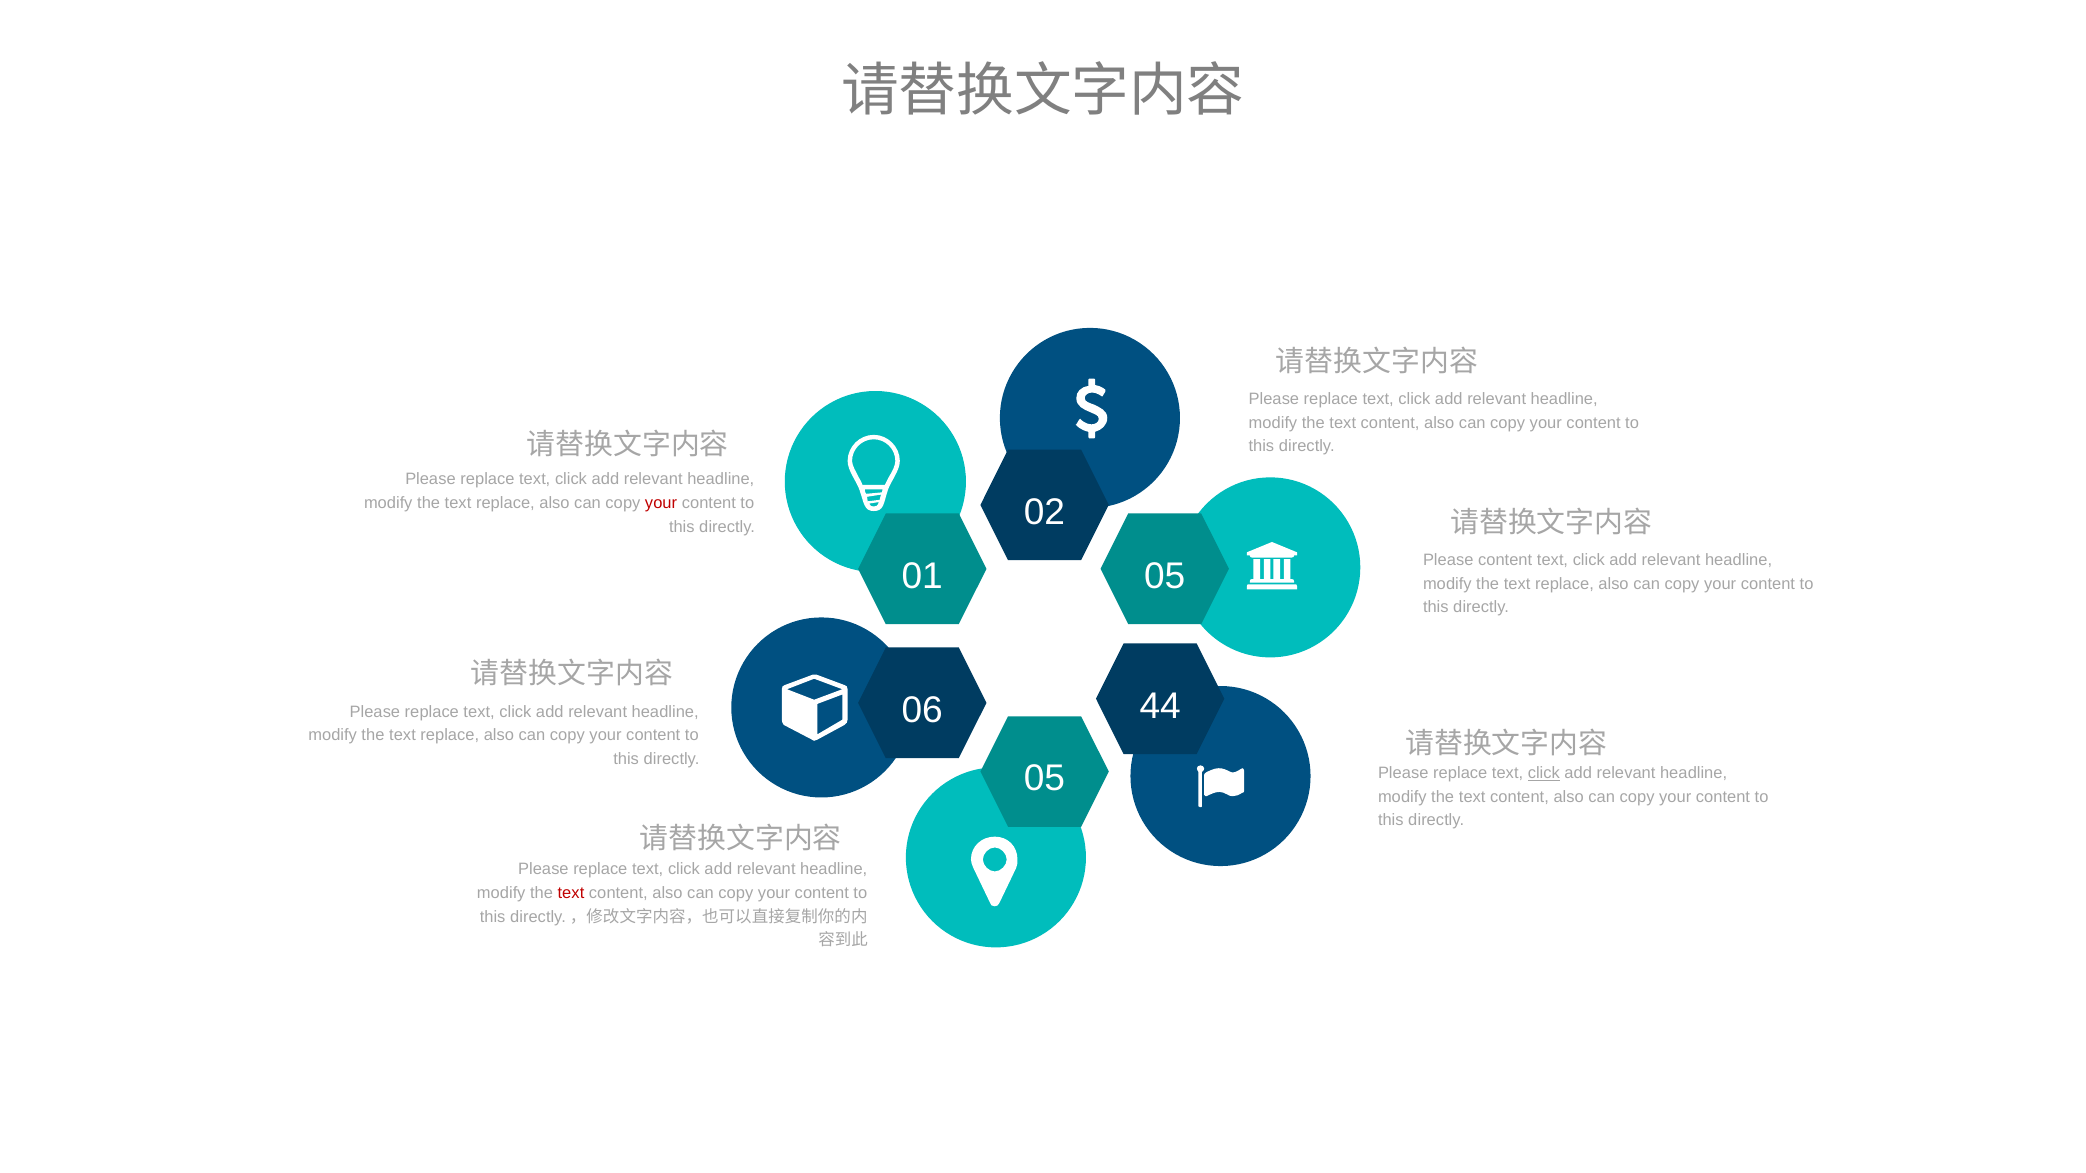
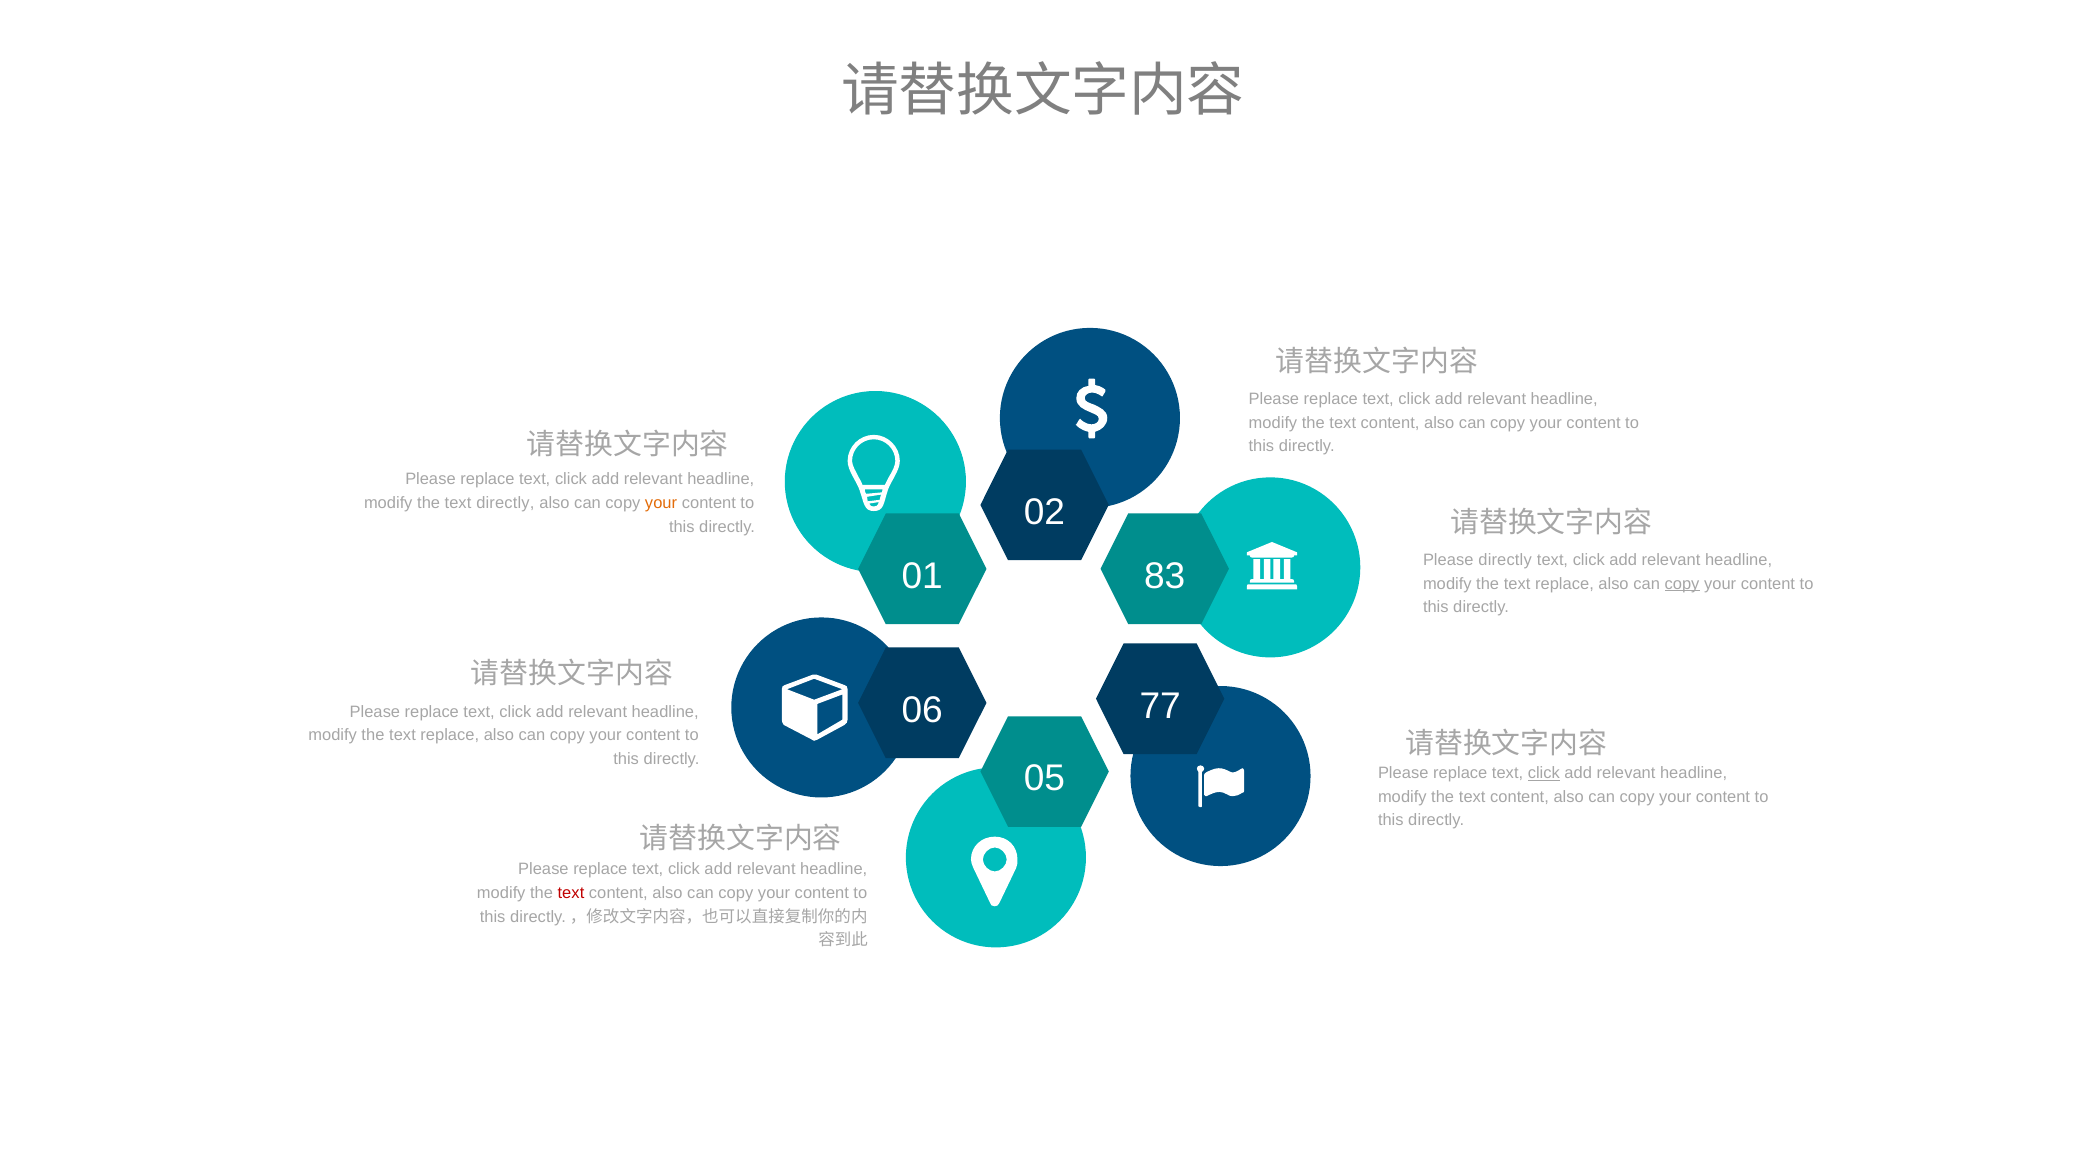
replace at (505, 503): replace -> directly
your at (661, 503) colour: red -> orange
Please content: content -> directly
01 05: 05 -> 83
copy at (1682, 584) underline: none -> present
44: 44 -> 77
